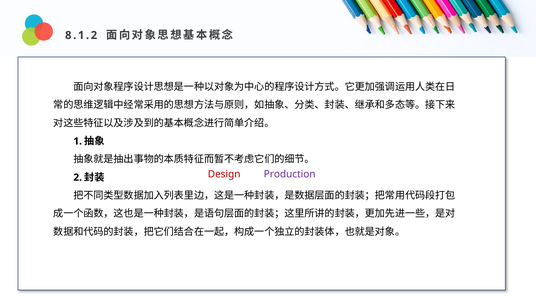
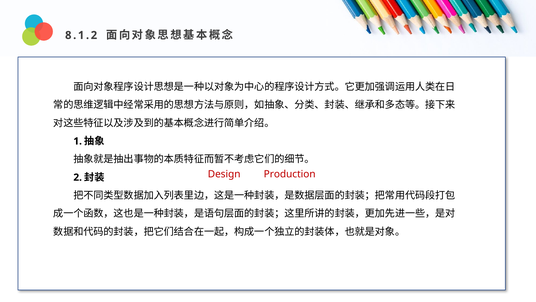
Production colour: purple -> red
